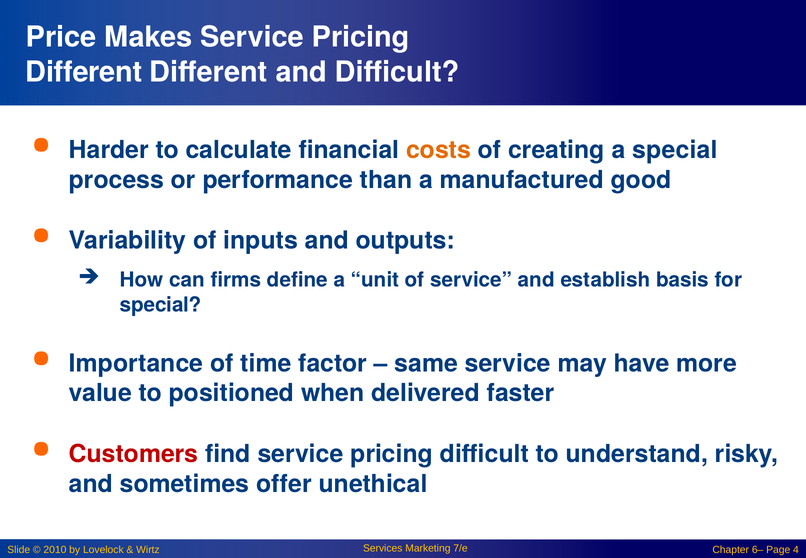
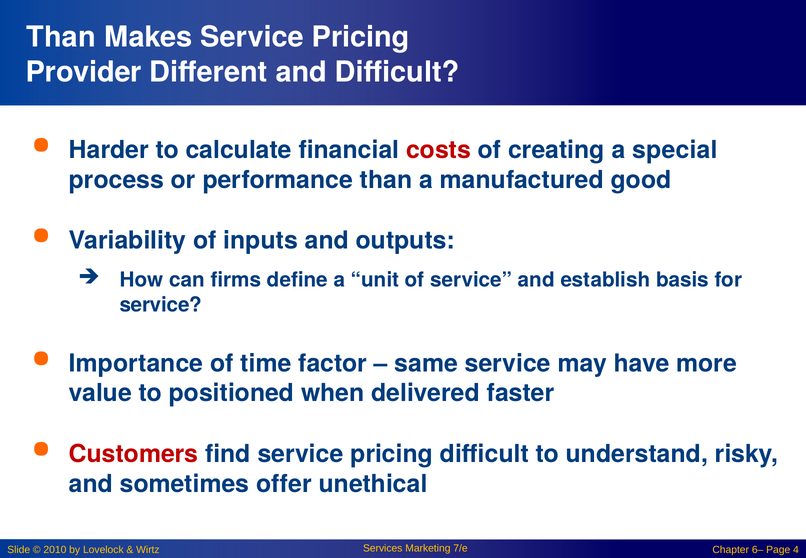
Price at (61, 37): Price -> Than
Different at (84, 72): Different -> Provider
costs colour: orange -> red
special at (161, 305): special -> service
